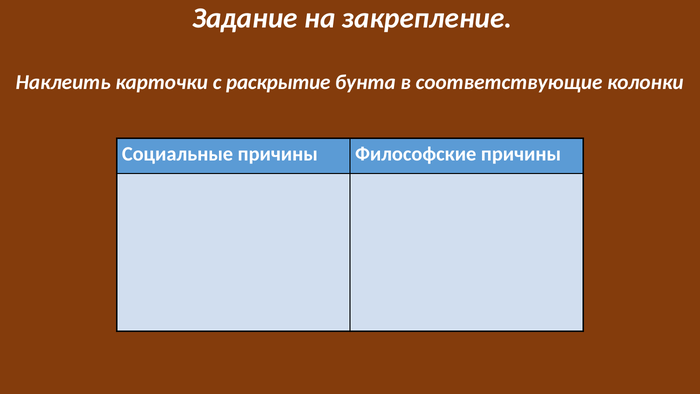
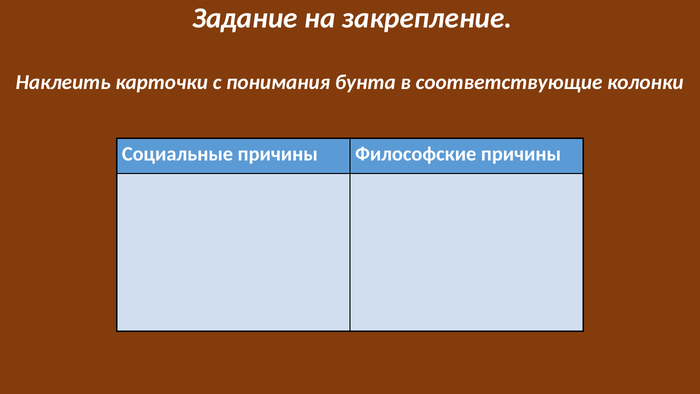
раскрытие: раскрытие -> понимания
